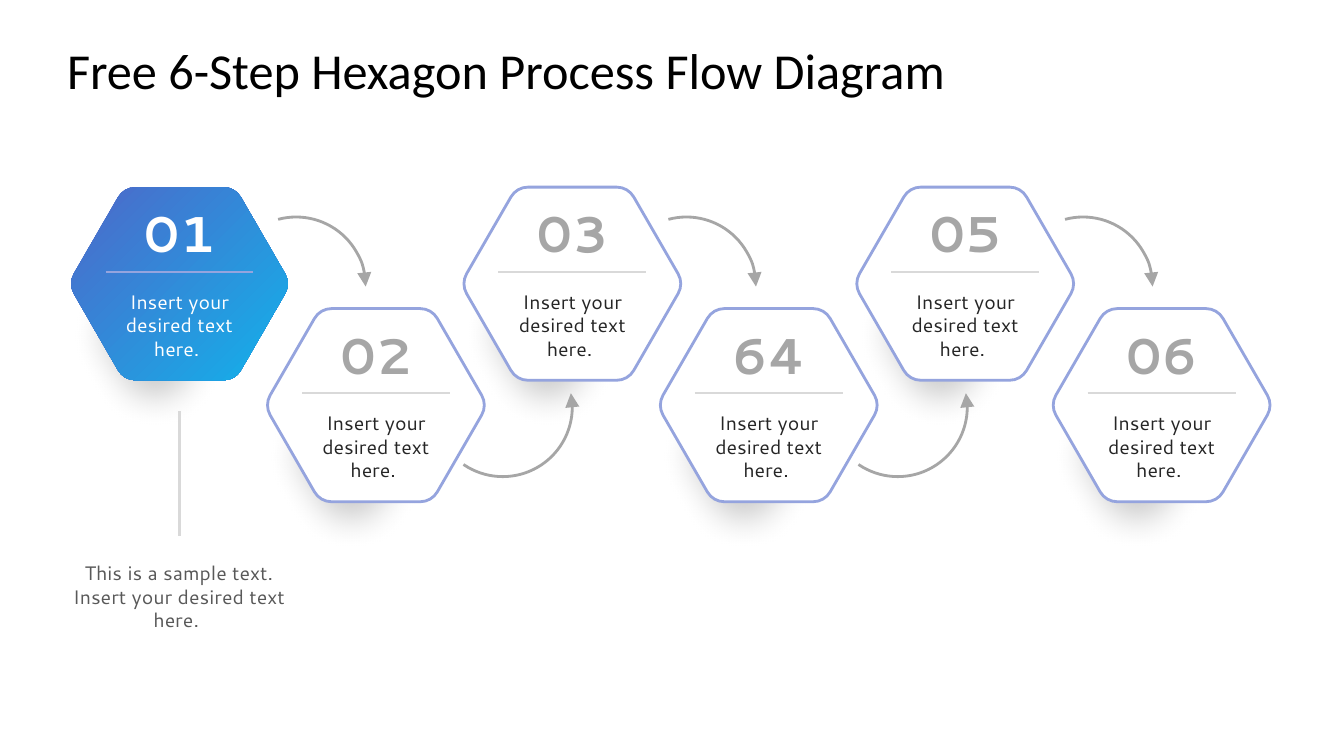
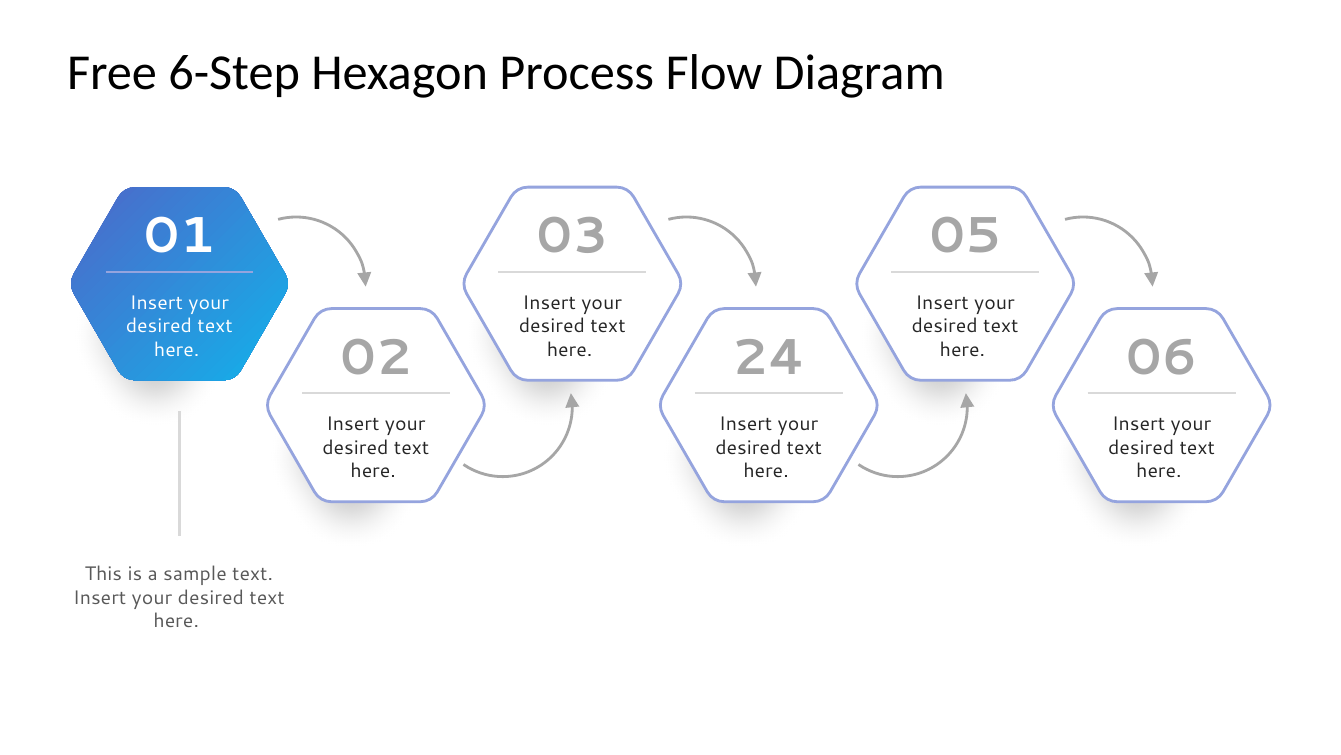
64: 64 -> 24
